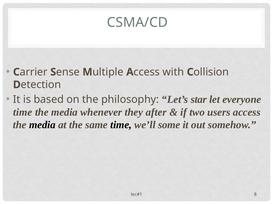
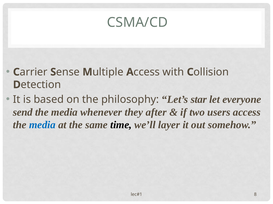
time at (23, 113): time -> send
media at (42, 125) colour: black -> blue
some: some -> layer
